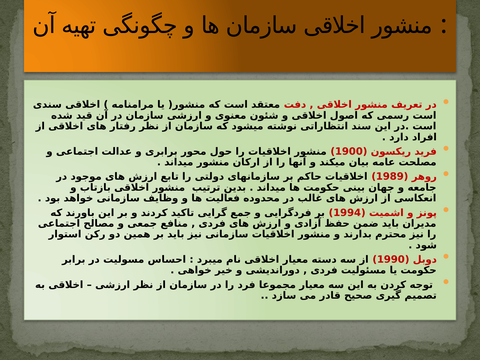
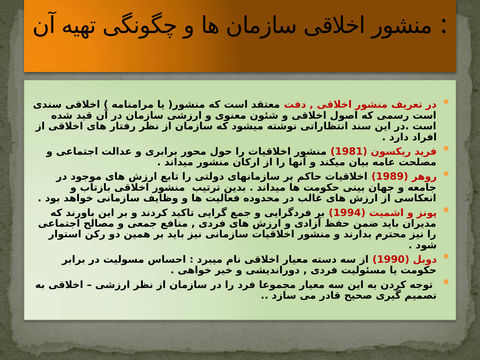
1900: 1900 -> 1981
